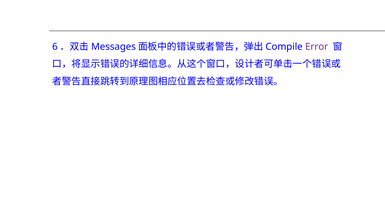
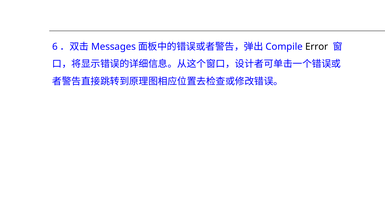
Error colour: purple -> black
